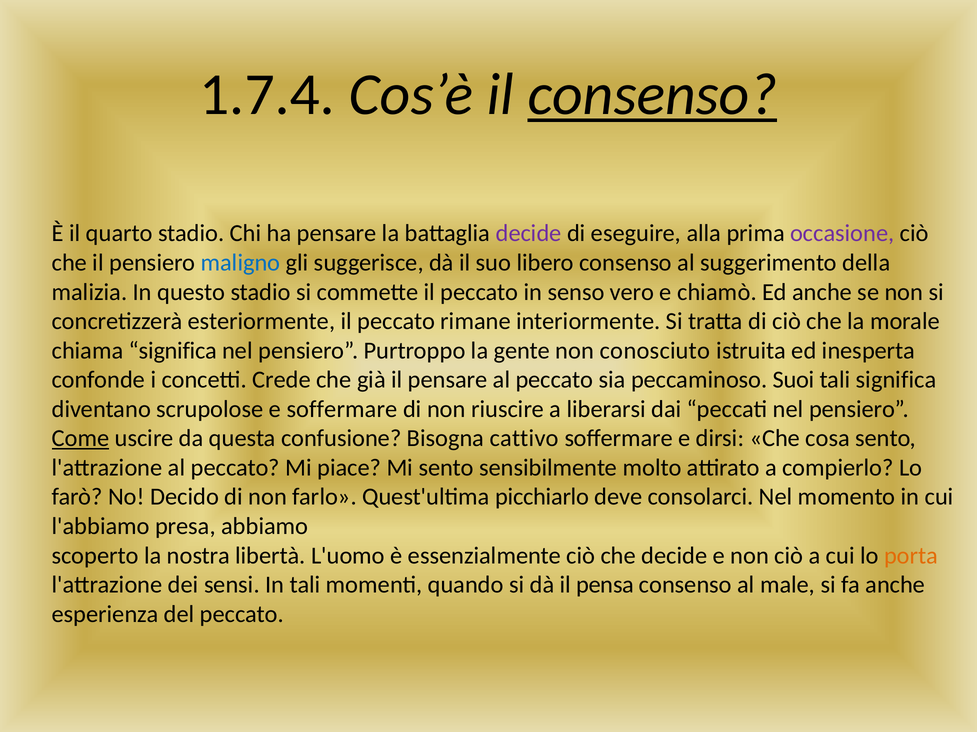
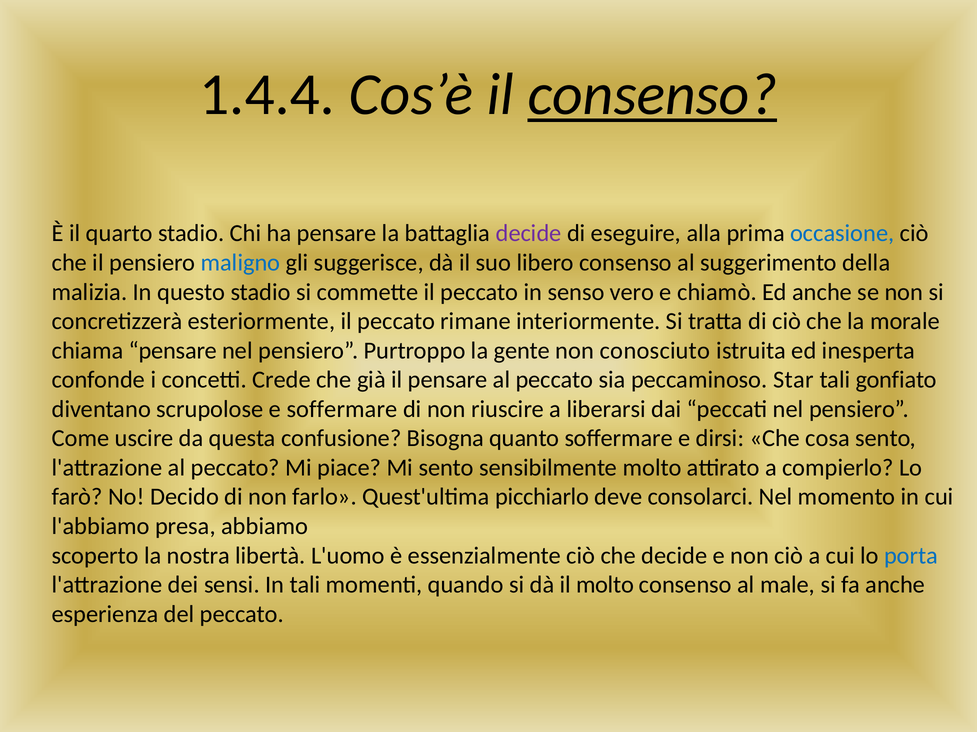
1.7.4: 1.7.4 -> 1.4.4
occasione colour: purple -> blue
chiama significa: significa -> pensare
Suoi: Suoi -> Star
tali significa: significa -> gonfiato
Come underline: present -> none
cattivo: cattivo -> quanto
porta colour: orange -> blue
il pensa: pensa -> molto
